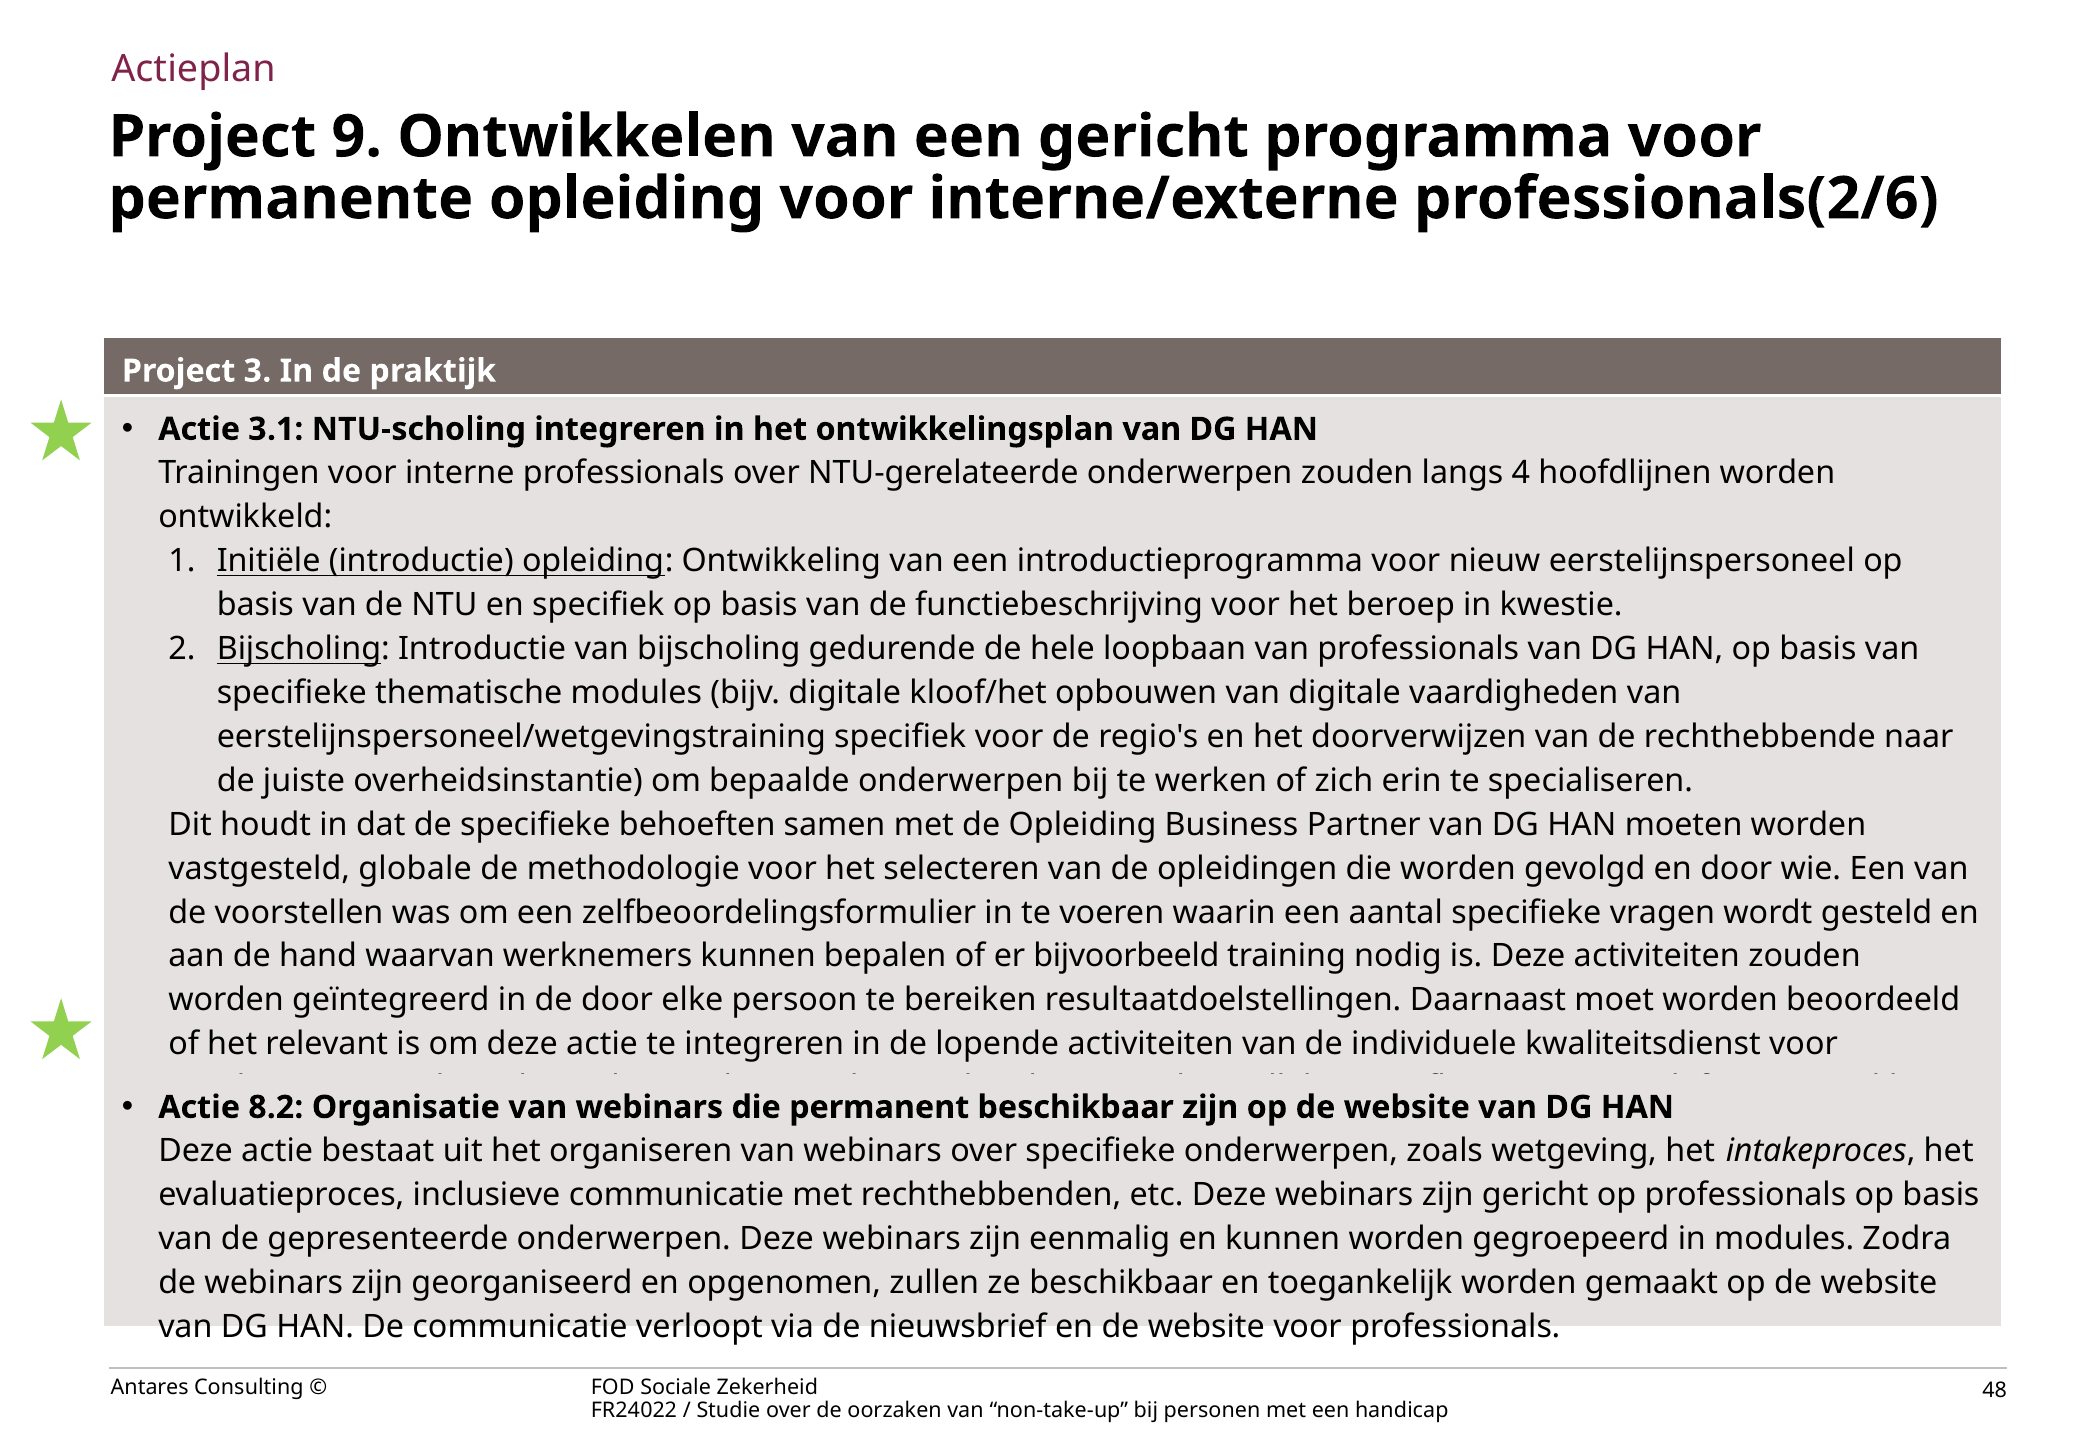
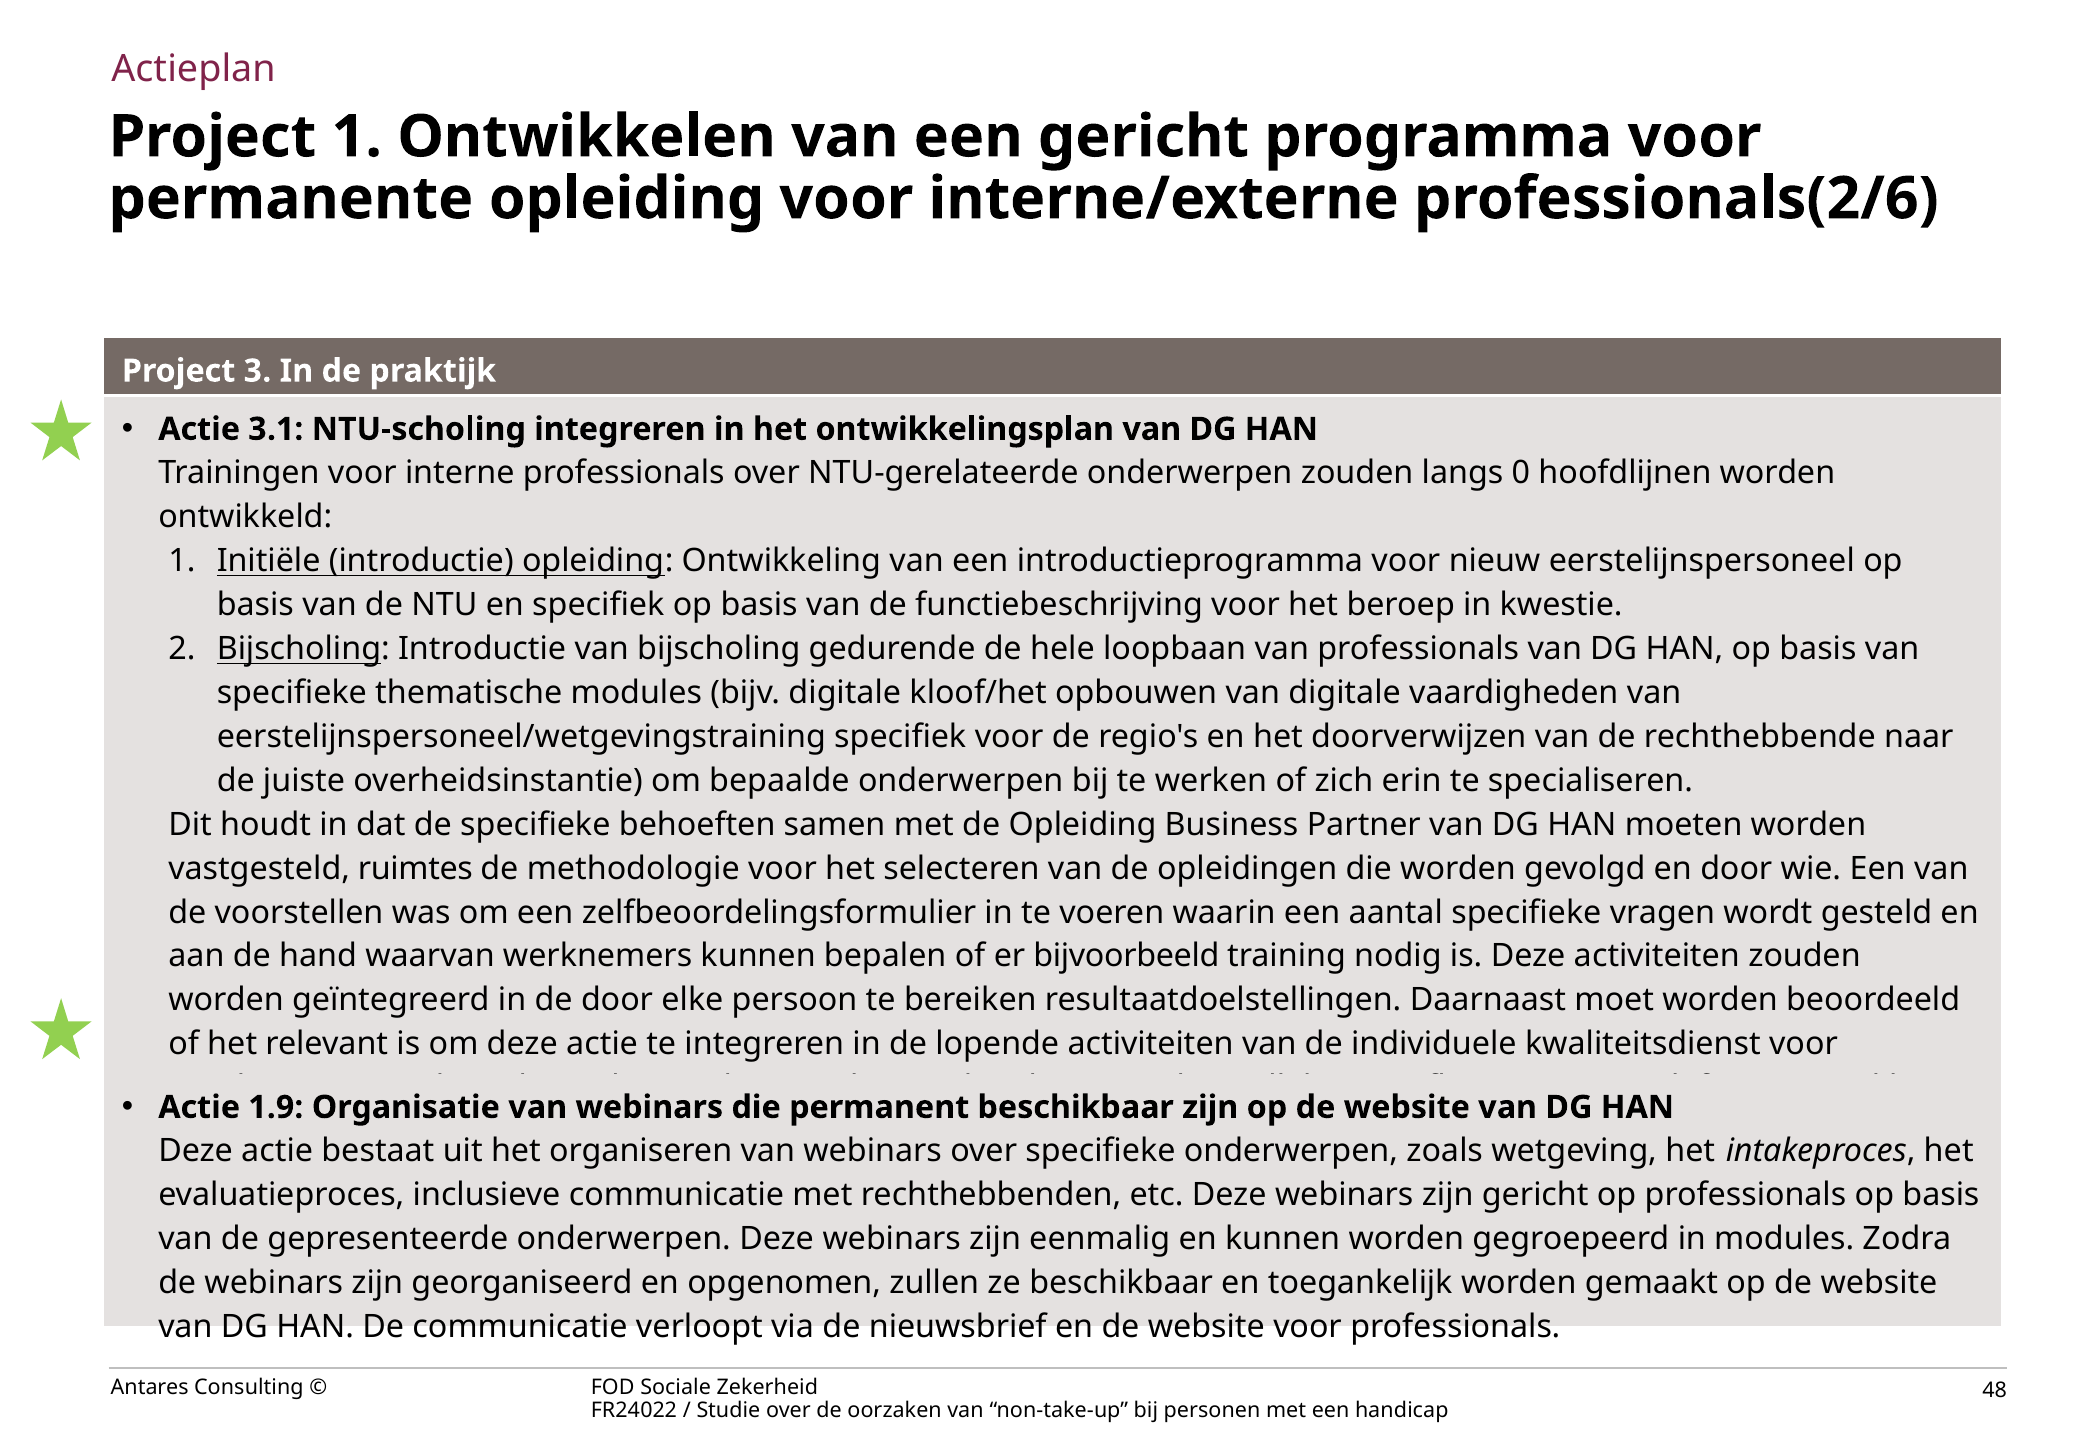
Project 9: 9 -> 1
4: 4 -> 0
globale: globale -> ruimtes
8.2: 8.2 -> 1.9
